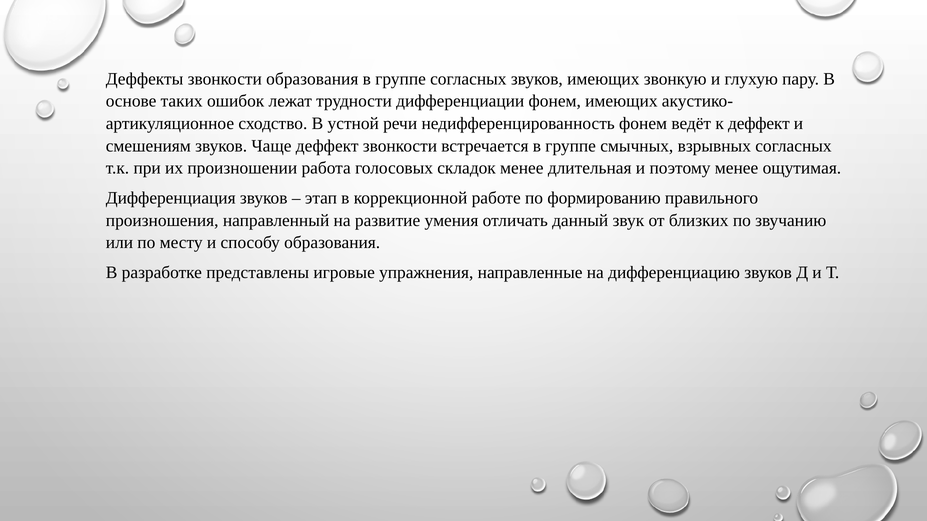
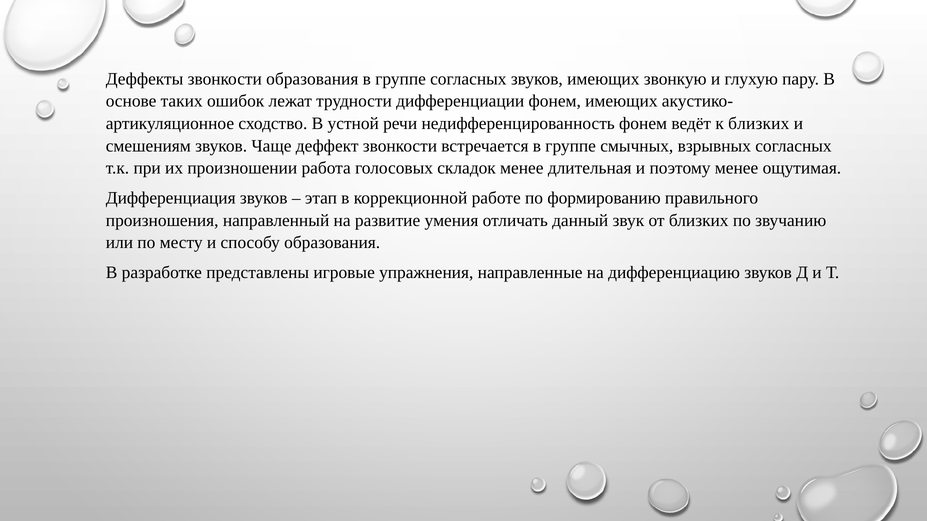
к деффект: деффект -> близких
